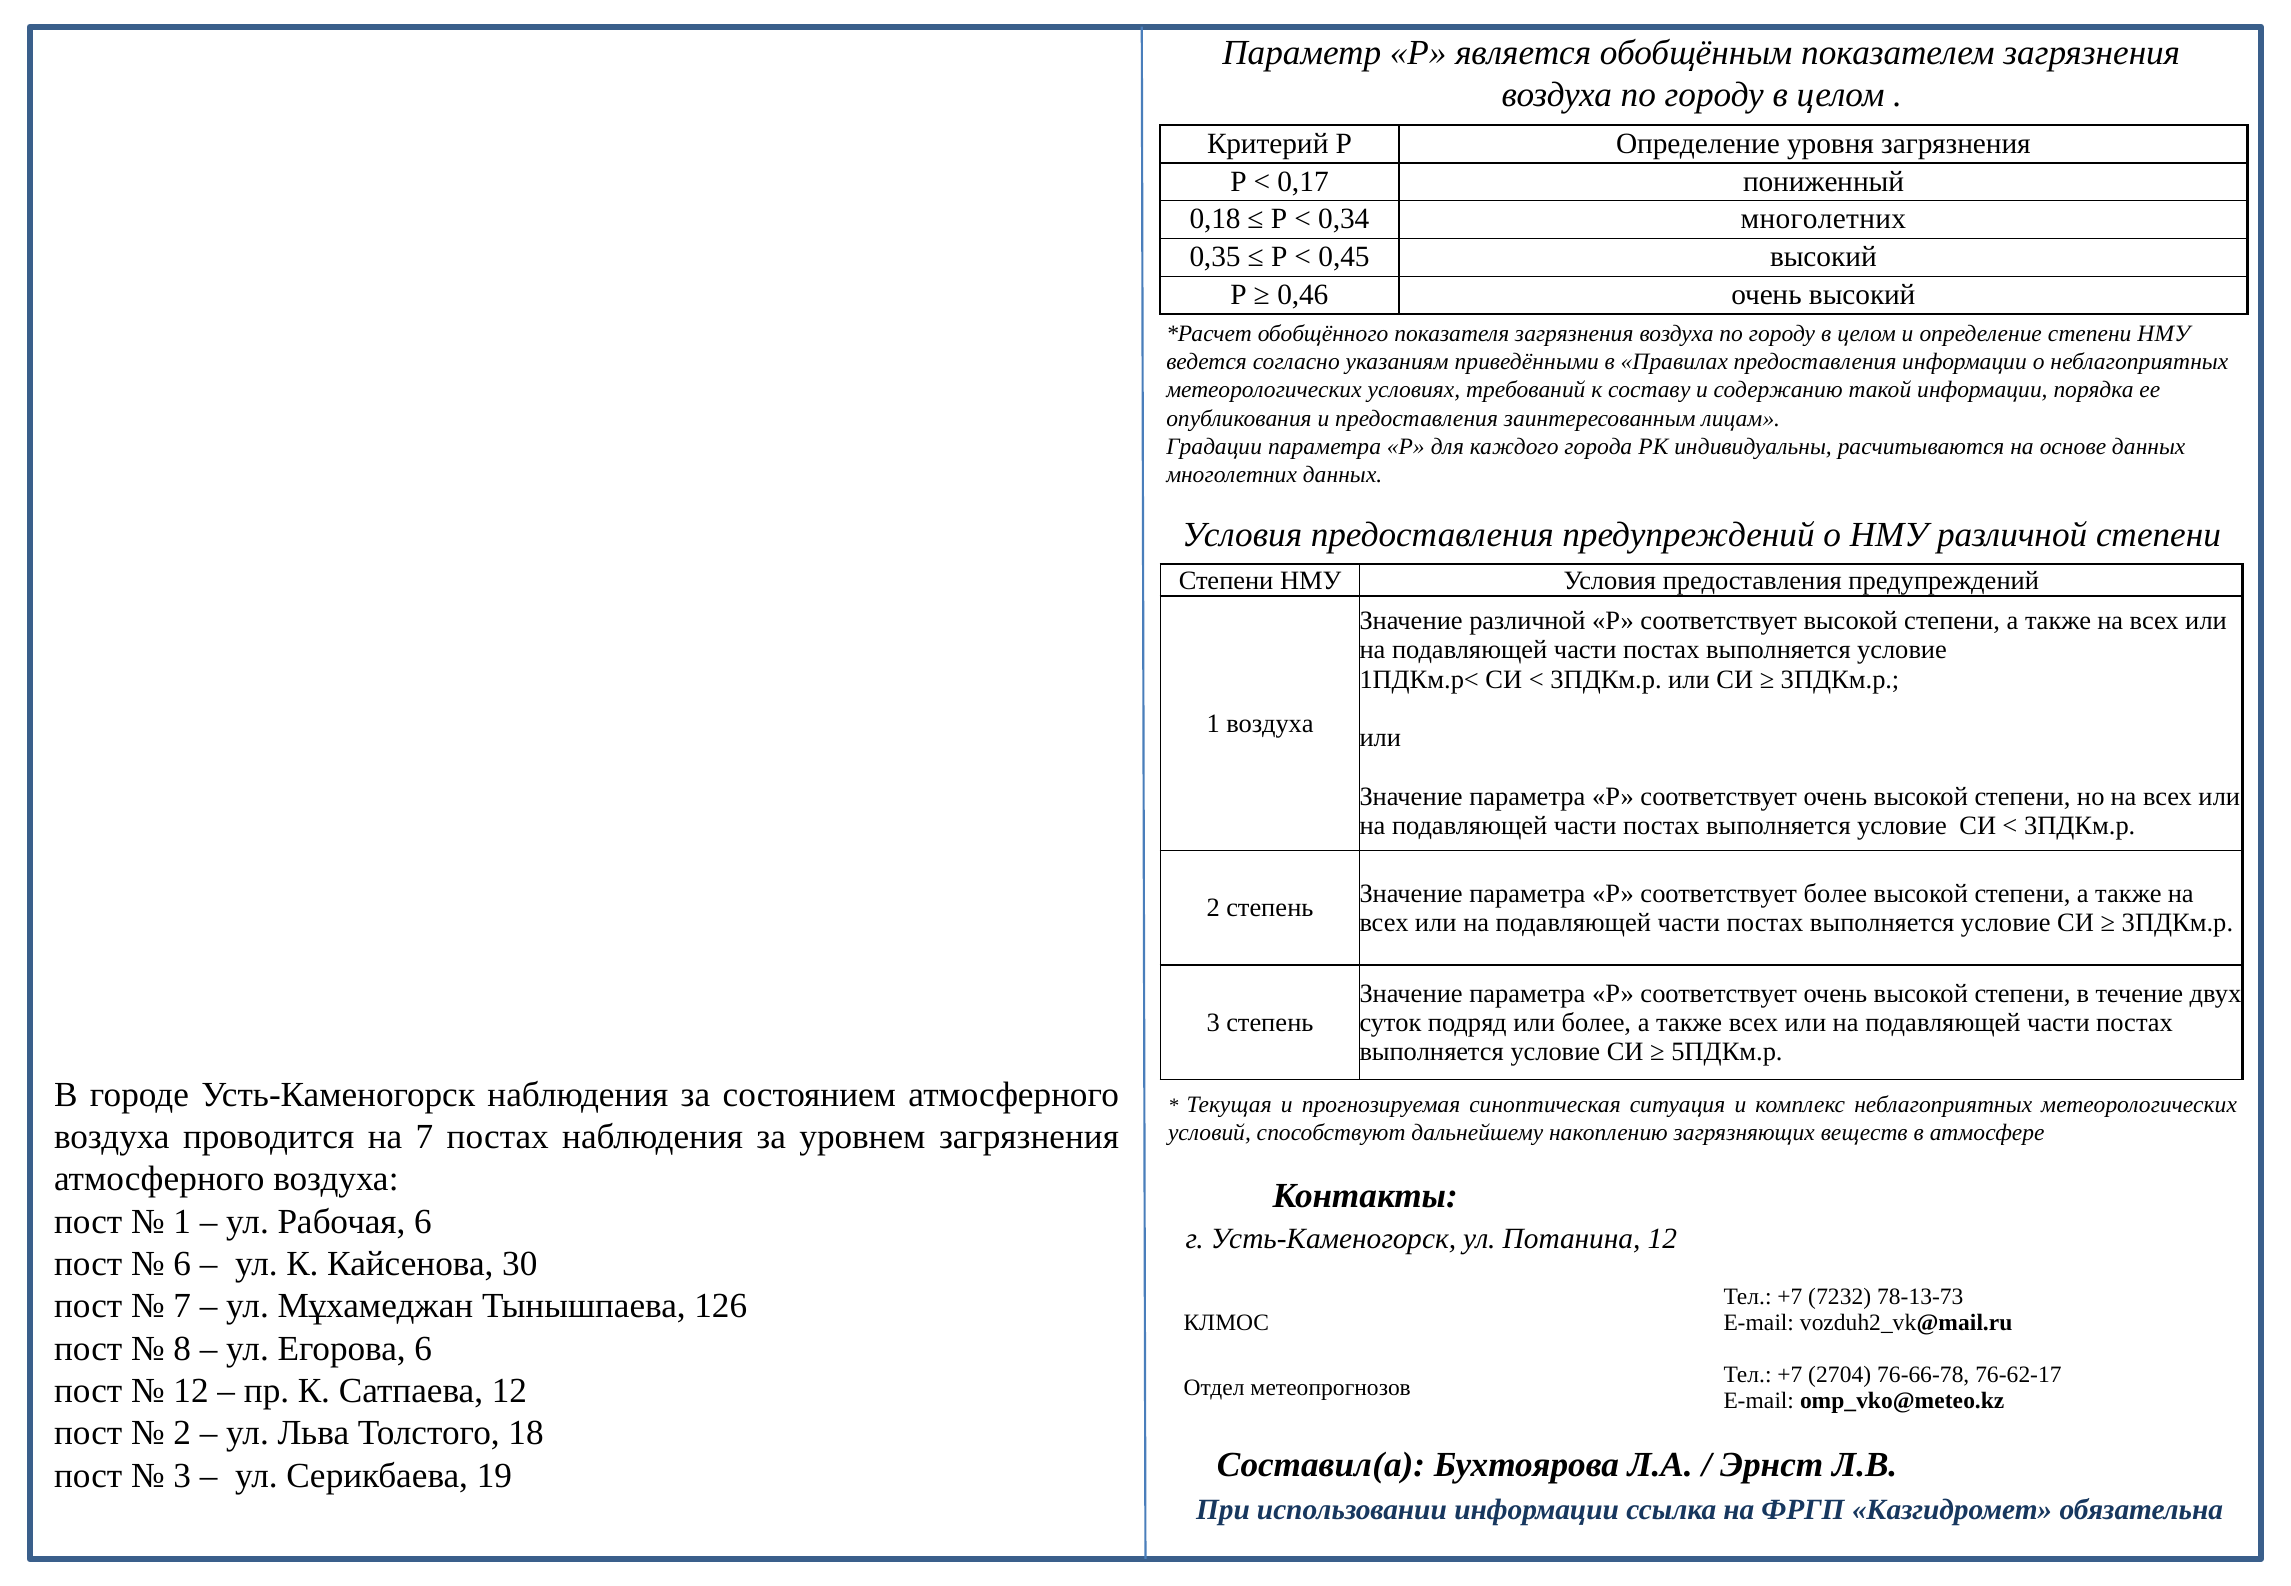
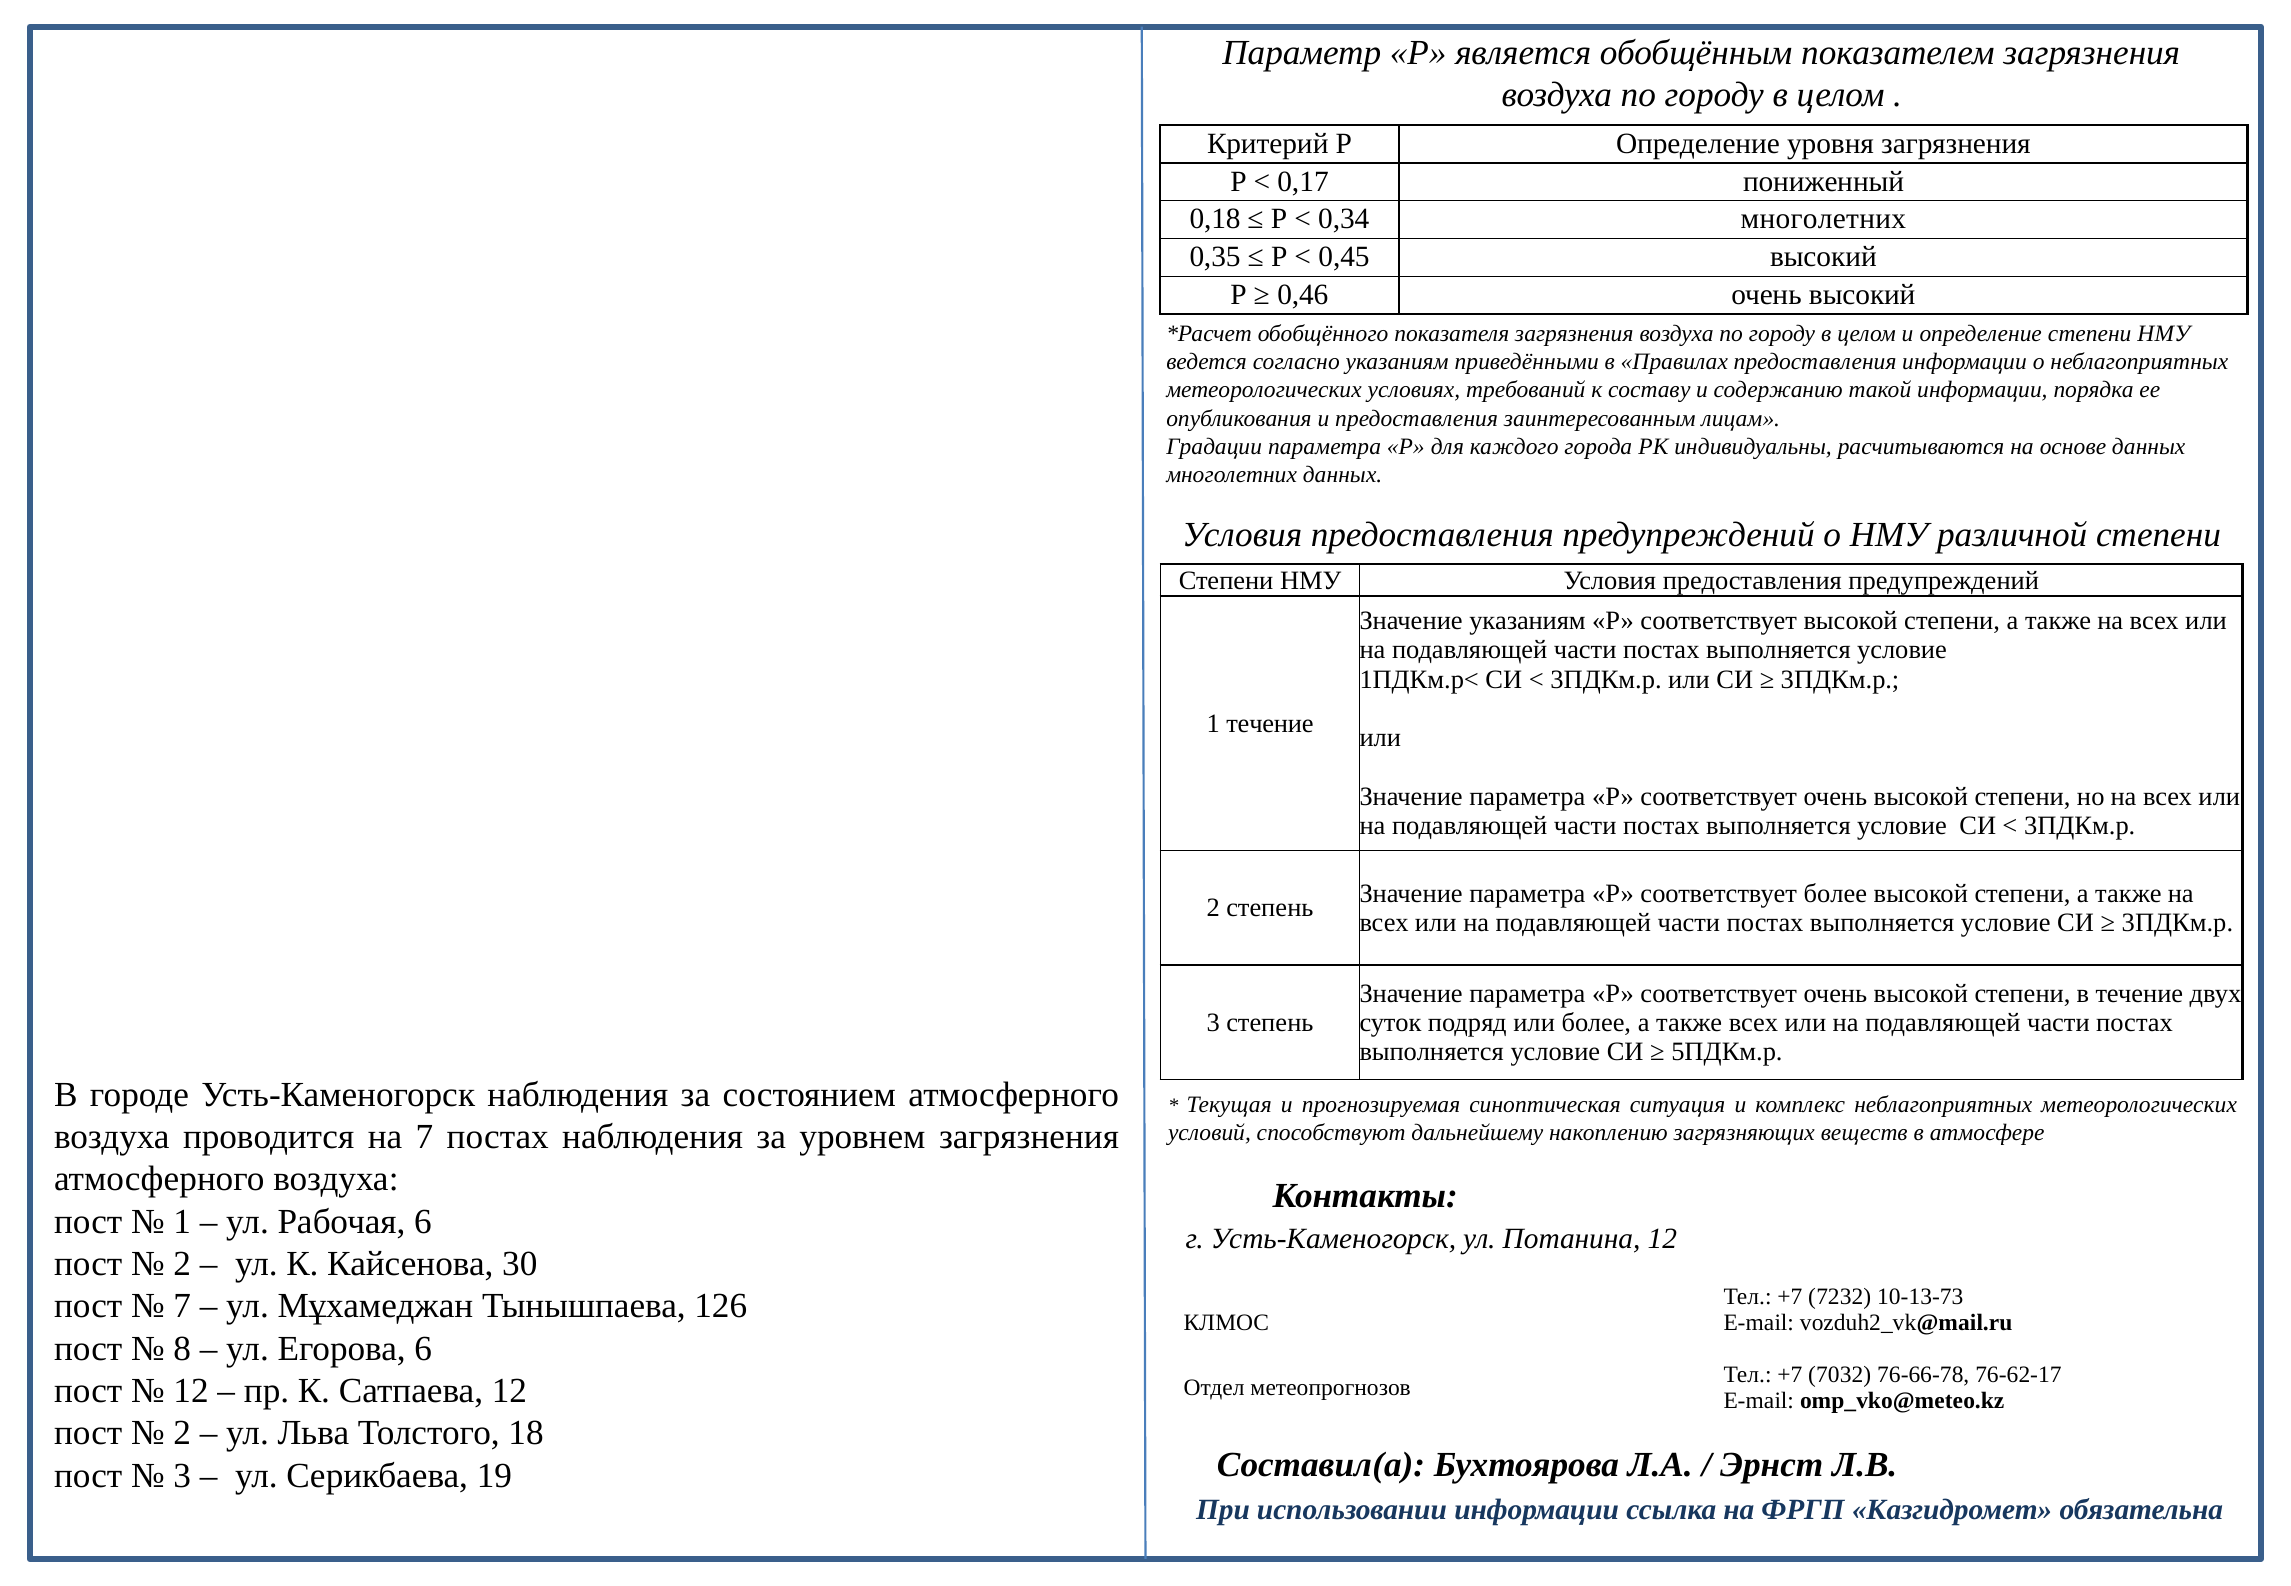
Значение различной: различной -> указаниям
1 воздуха: воздуха -> течение
6 at (182, 1264): 6 -> 2
78-13-73: 78-13-73 -> 10-13-73
2704: 2704 -> 7032
